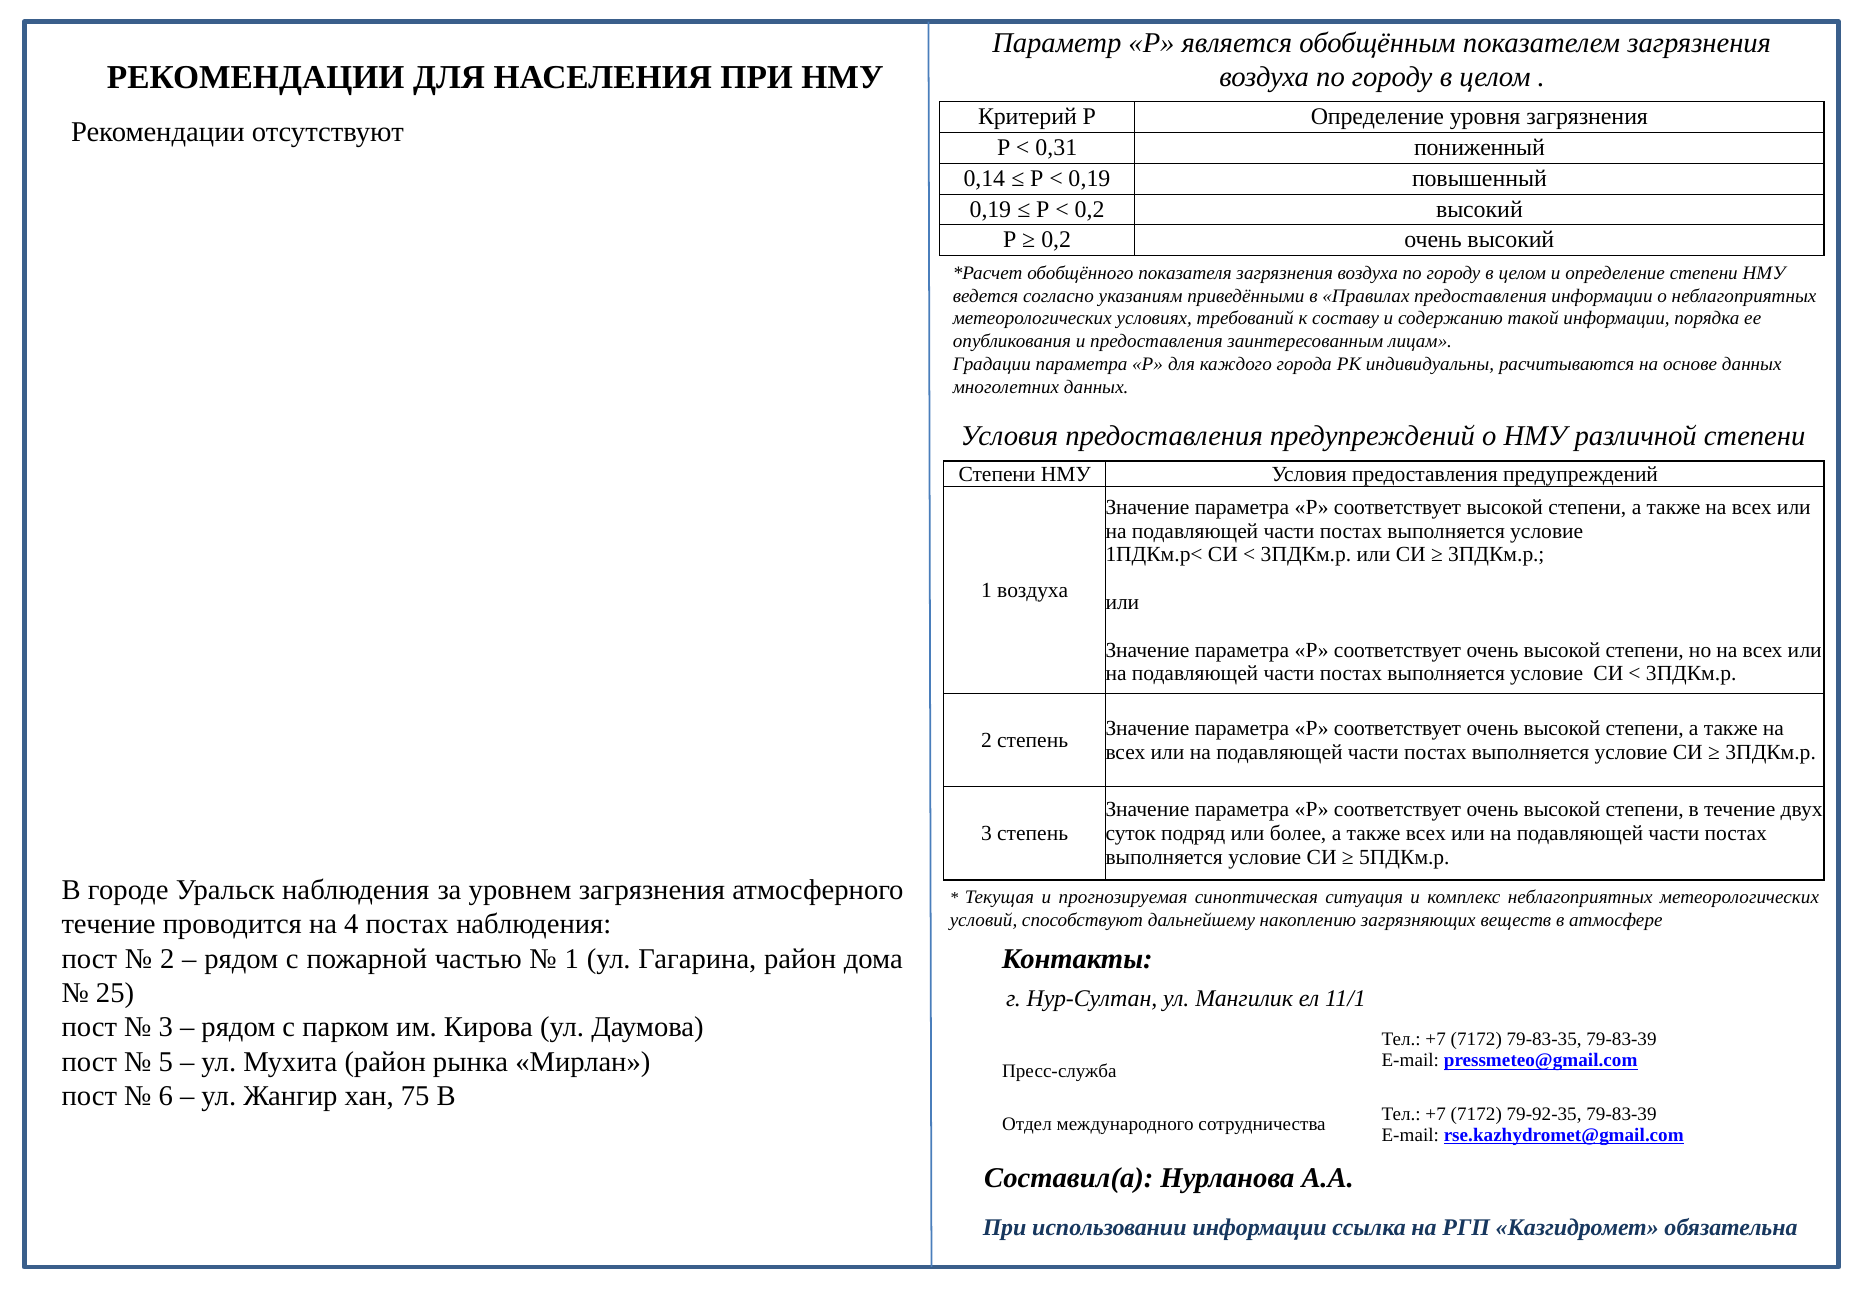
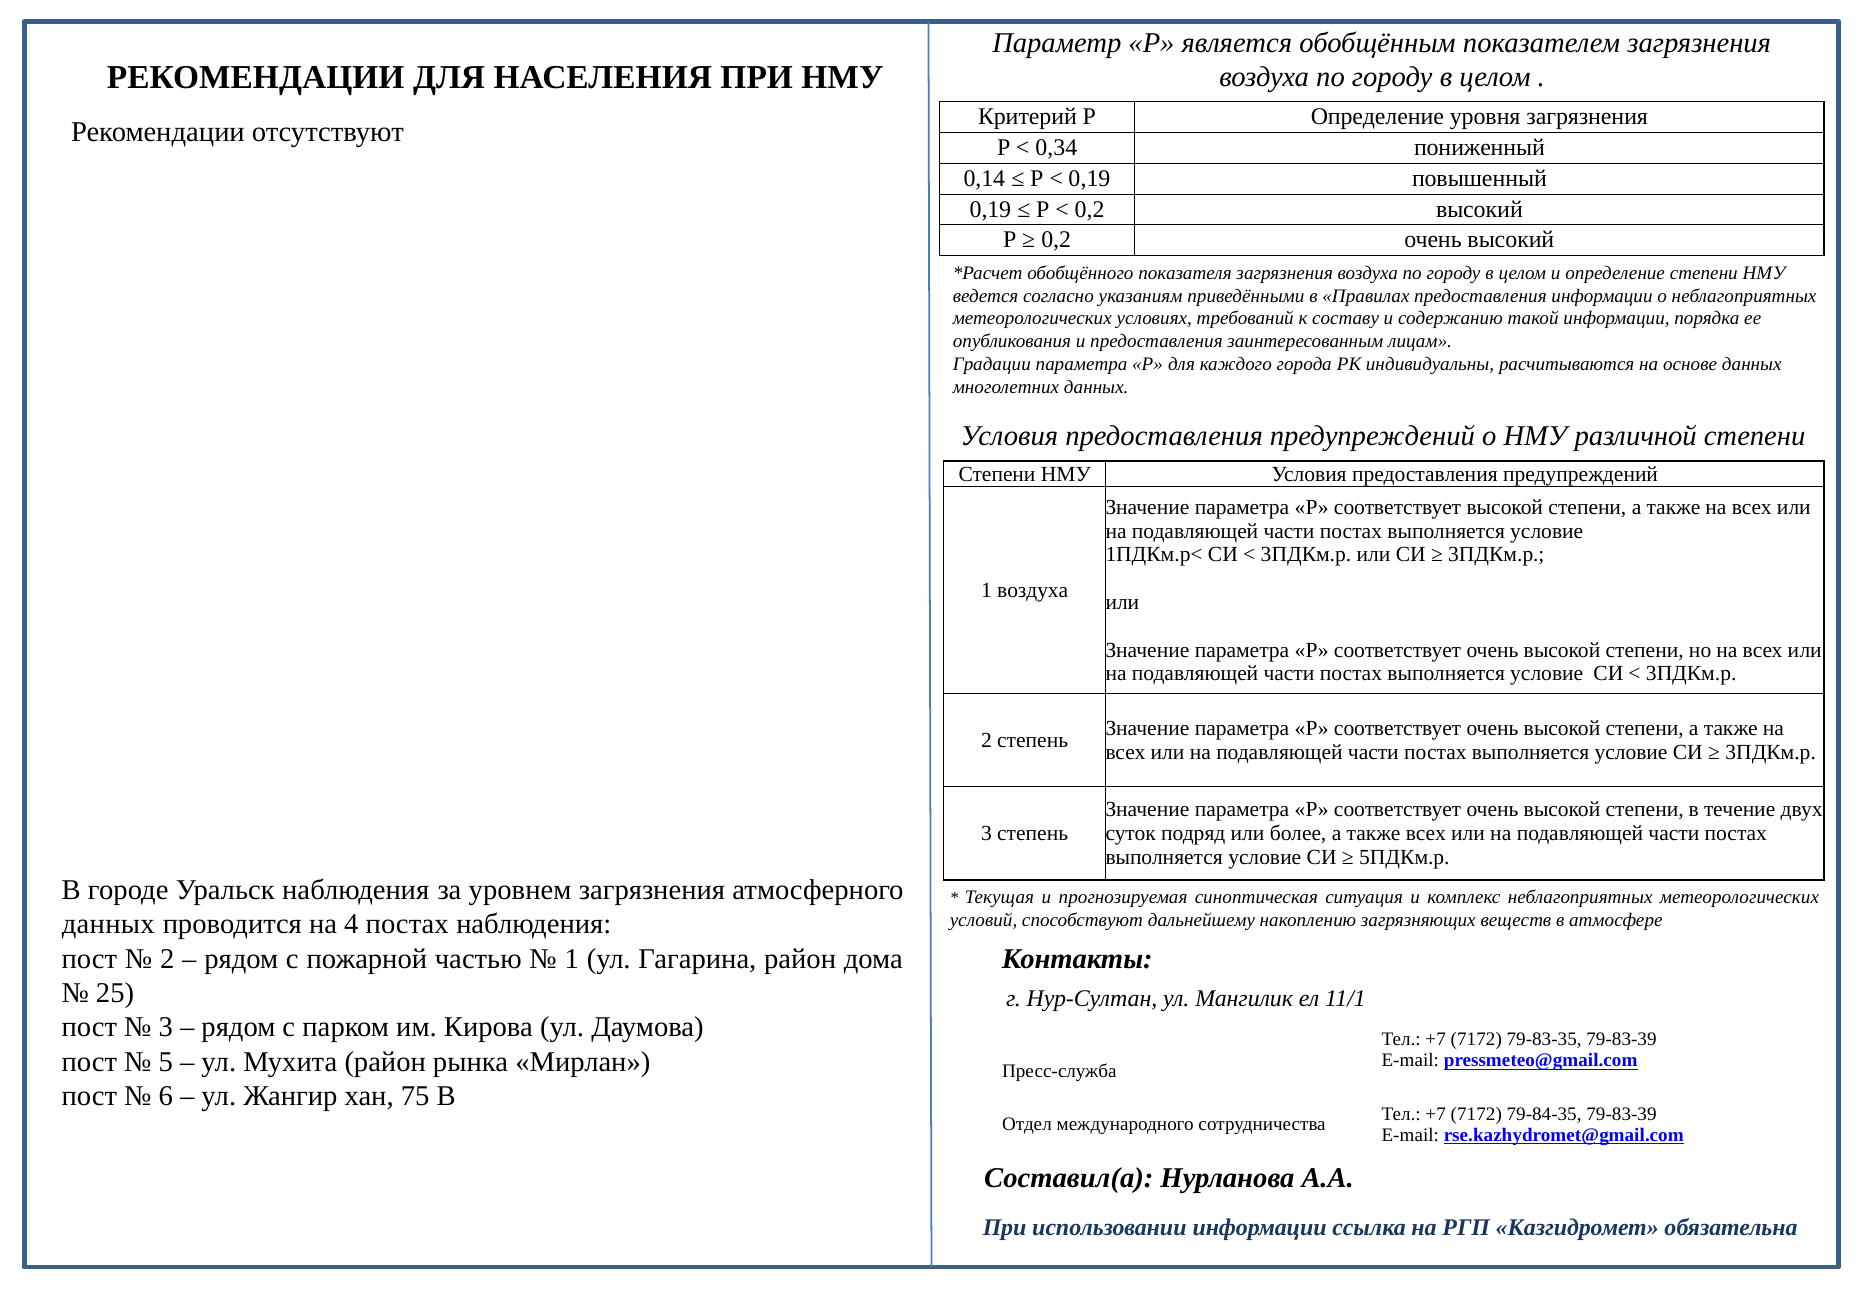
0,31: 0,31 -> 0,34
течение at (109, 925): течение -> данных
79-92-35: 79-92-35 -> 79-84-35
